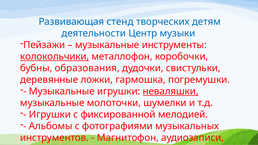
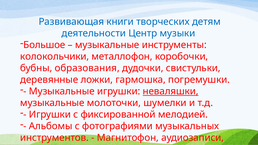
стенд: стенд -> книги
Пейзажи: Пейзажи -> Большое
колокольчики underline: present -> none
